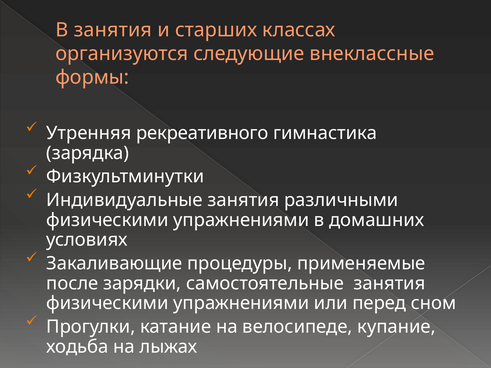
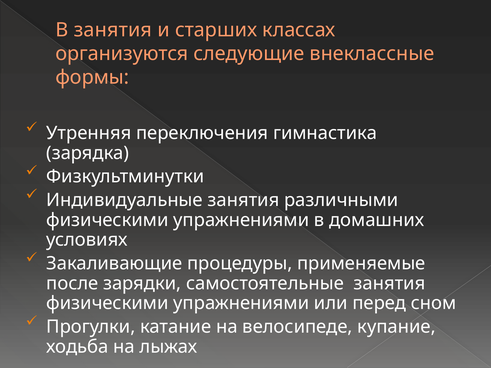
рекреативного: рекреативного -> переключения
